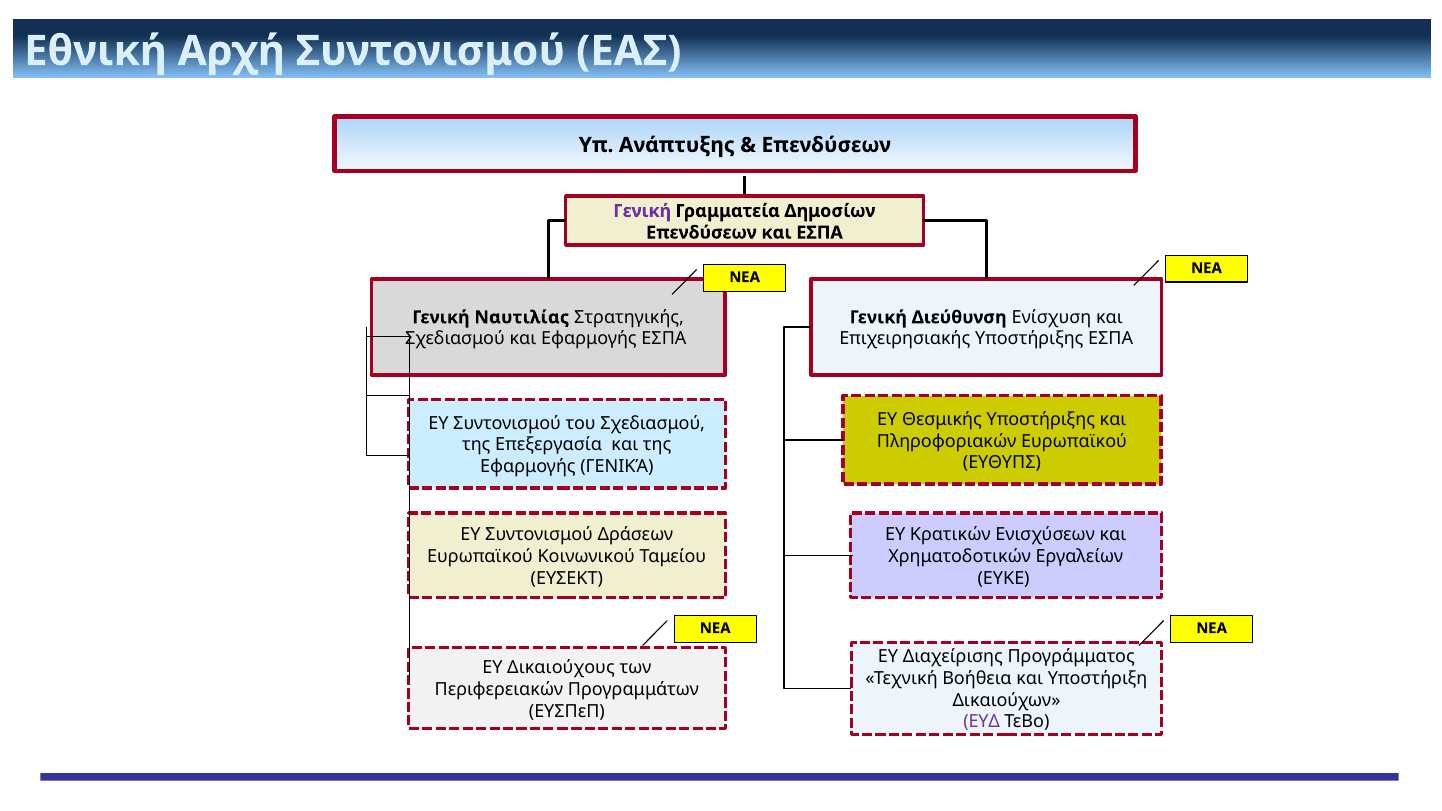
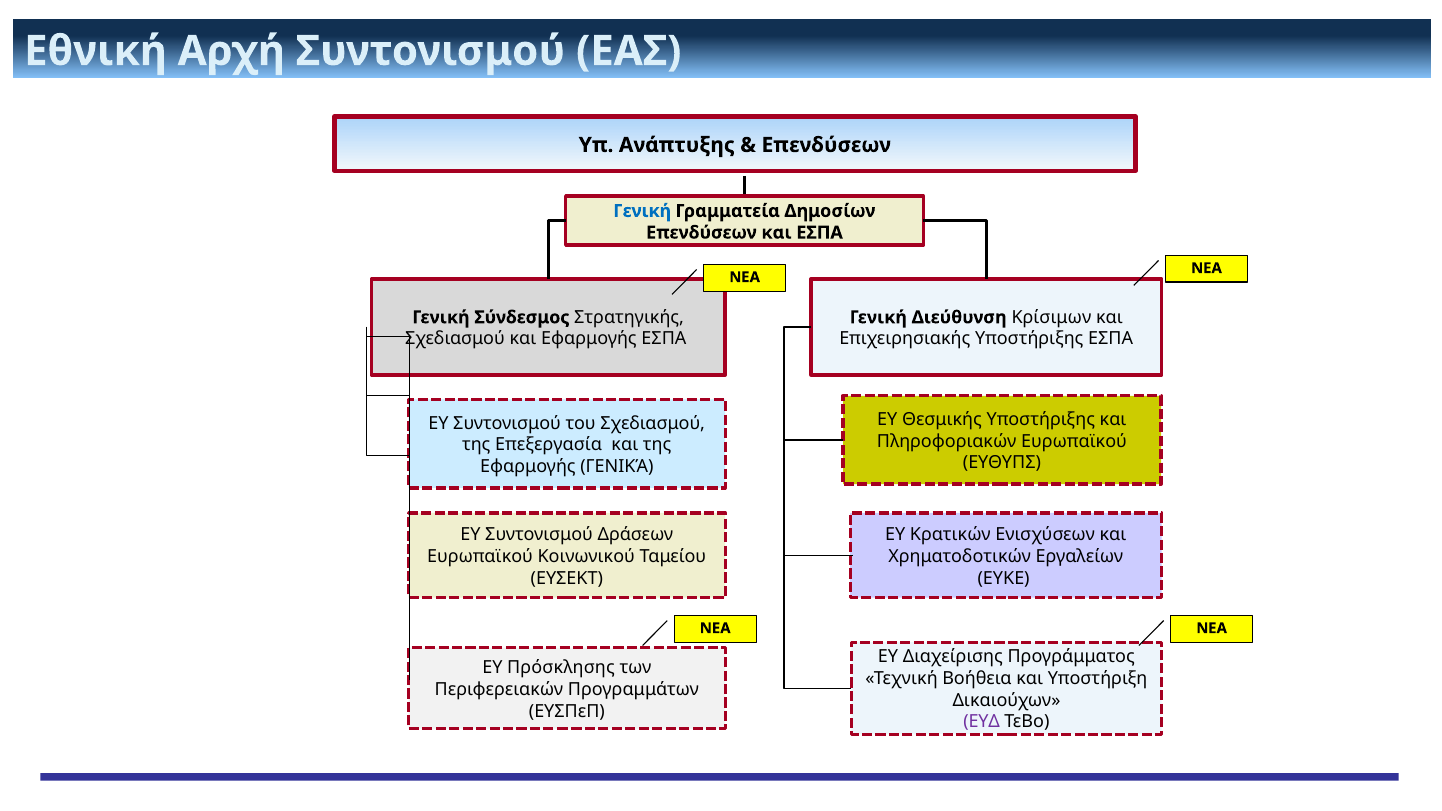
Γενική at (642, 211) colour: purple -> blue
Ναυτιλίας: Ναυτιλίας -> Σύνδεσμος
Ενίσχυση: Ενίσχυση -> Κρίσιμων
Δικαιούχους: Δικαιούχους -> Πρόσκλησης
